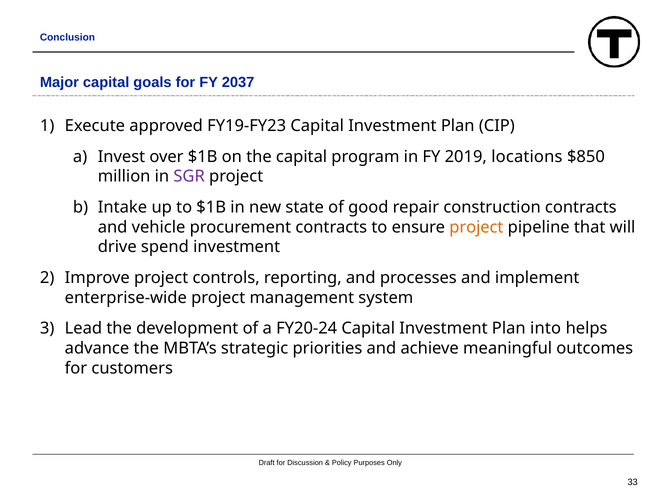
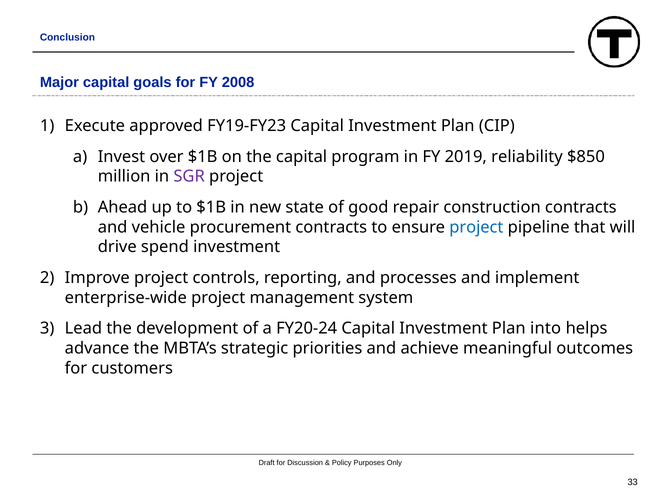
2037: 2037 -> 2008
locations: locations -> reliability
Intake: Intake -> Ahead
project at (476, 227) colour: orange -> blue
